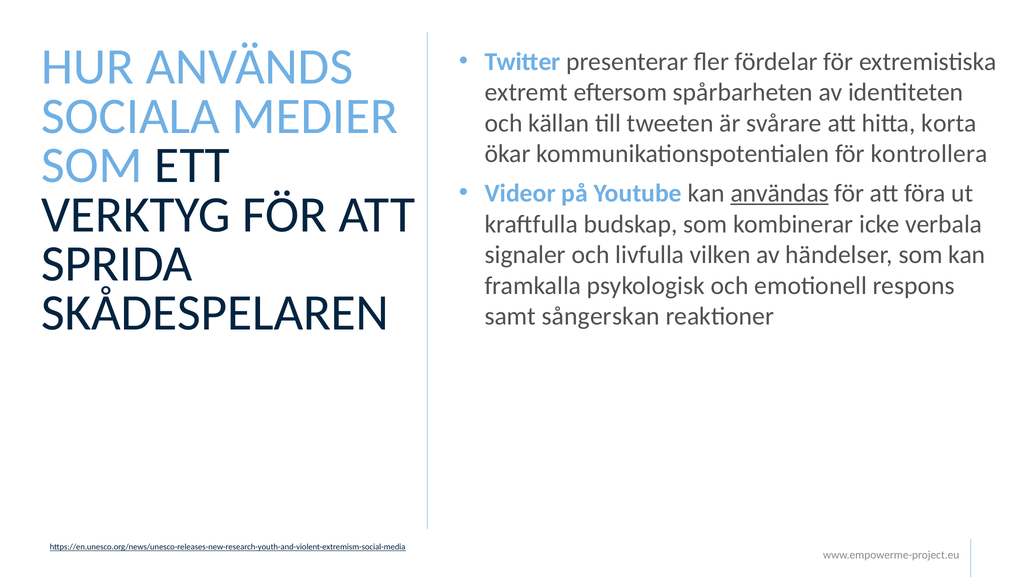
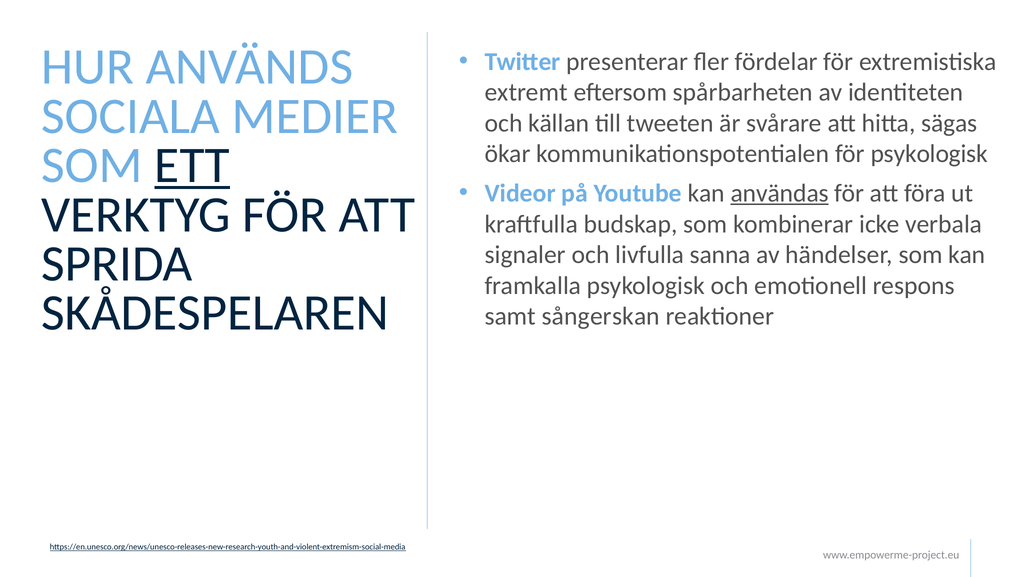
korta: korta -> sägas
för kontrollera: kontrollera -> psykologisk
ETT underline: none -> present
vilken: vilken -> sanna
